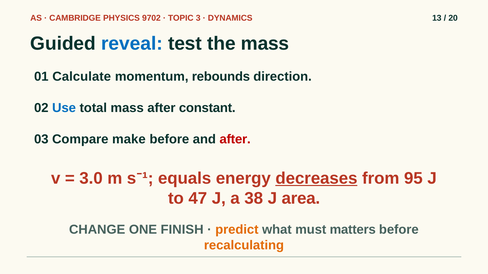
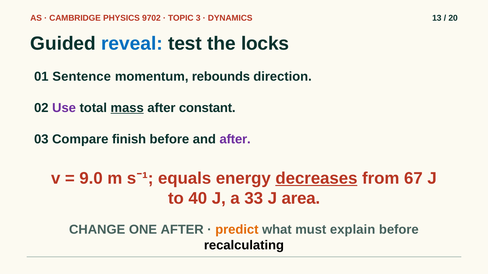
the mass: mass -> locks
Calculate: Calculate -> Sentence
Use colour: blue -> purple
mass at (127, 108) underline: none -> present
make: make -> finish
after at (235, 139) colour: red -> purple
3.0: 3.0 -> 9.0
95: 95 -> 67
47: 47 -> 40
38: 38 -> 33
ONE FINISH: FINISH -> AFTER
matters: matters -> explain
recalculating colour: orange -> black
